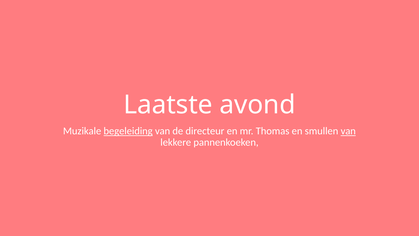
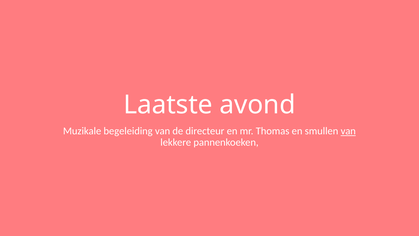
begeleiding underline: present -> none
